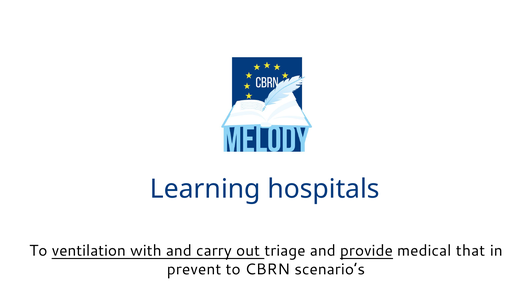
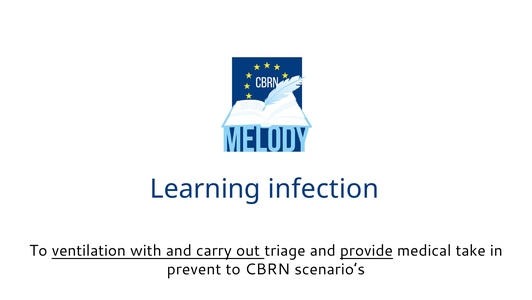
hospitals: hospitals -> infection
that: that -> take
